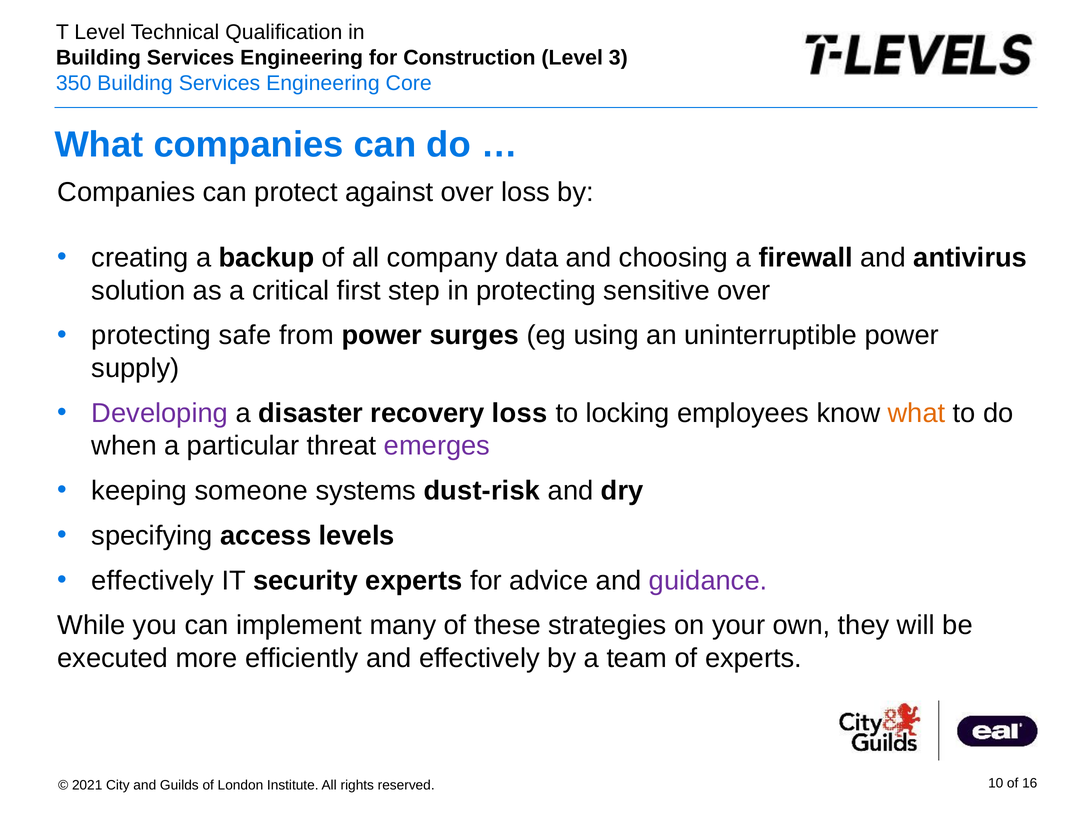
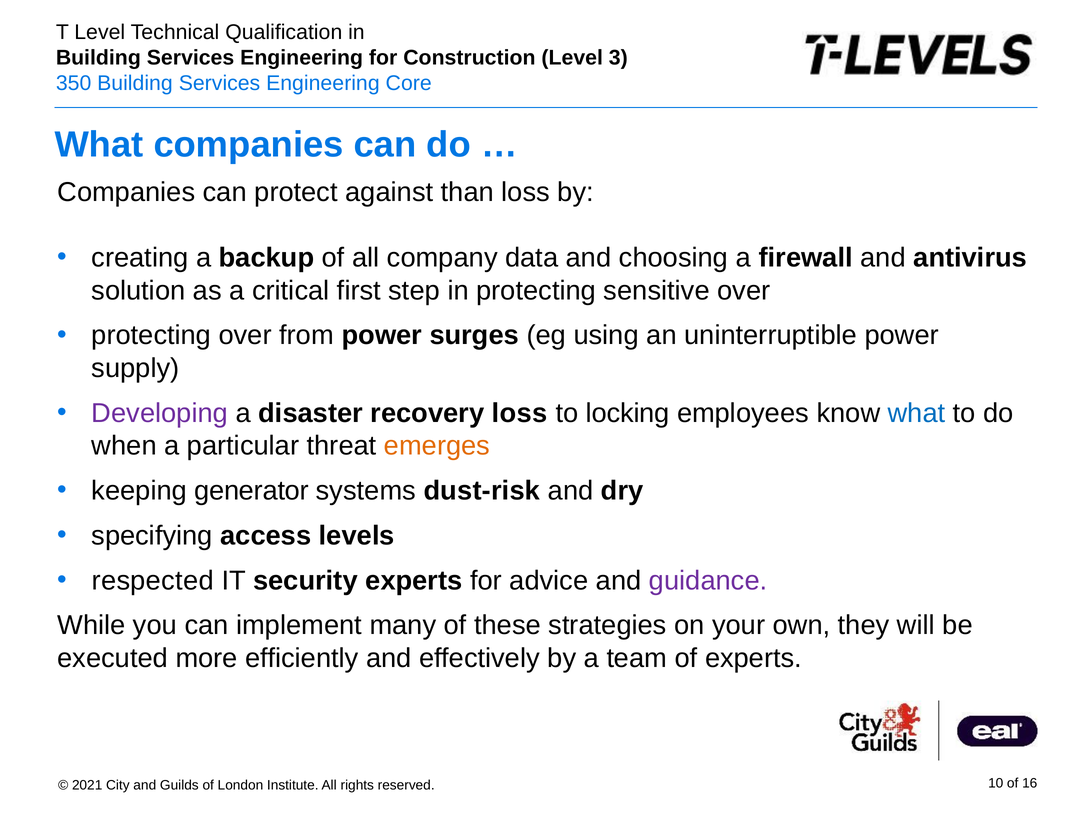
against over: over -> than
protecting safe: safe -> over
what at (917, 413) colour: orange -> blue
emerges colour: purple -> orange
someone: someone -> generator
effectively at (153, 581): effectively -> respected
